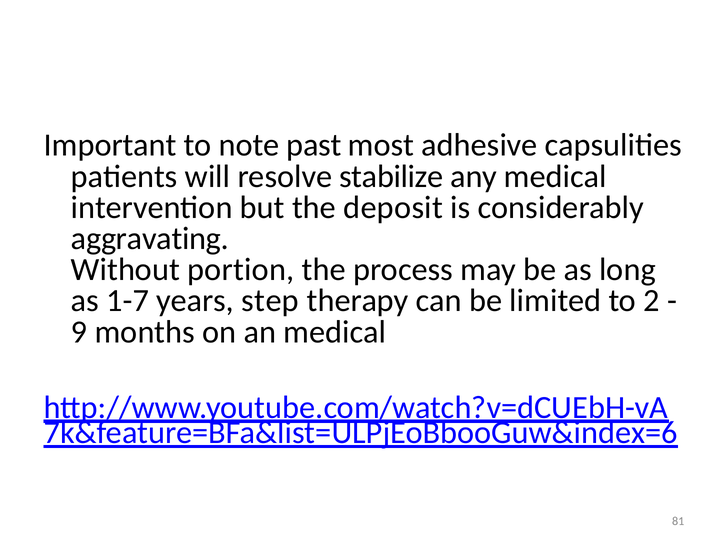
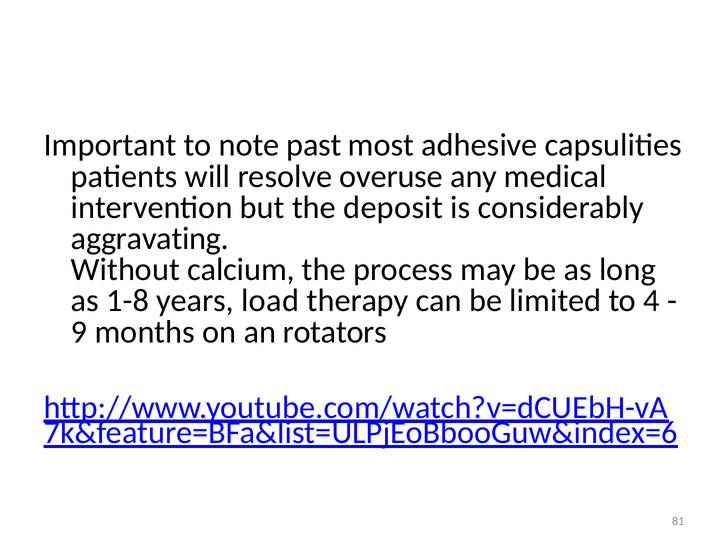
stabilize: stabilize -> overuse
portion: portion -> calcium
1-7: 1-7 -> 1-8
step: step -> load
2: 2 -> 4
an medical: medical -> rotators
